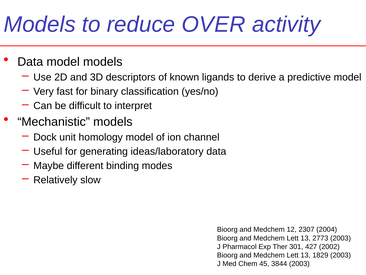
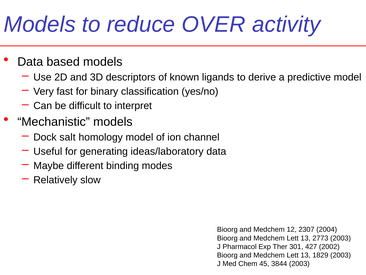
Data model: model -> based
unit: unit -> salt
